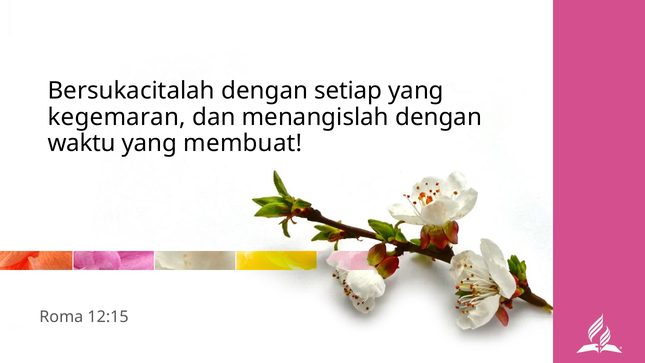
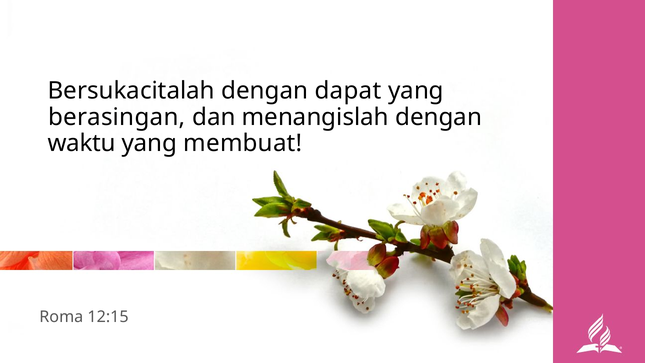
setiap: setiap -> dapat
kegemaran: kegemaran -> berasingan
